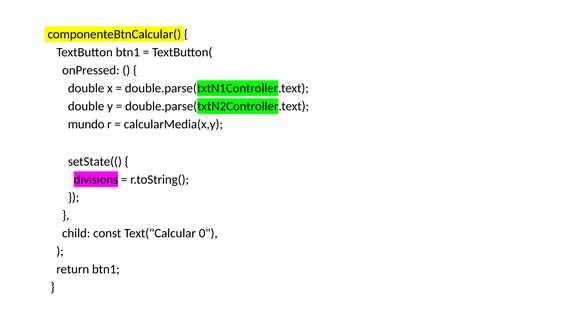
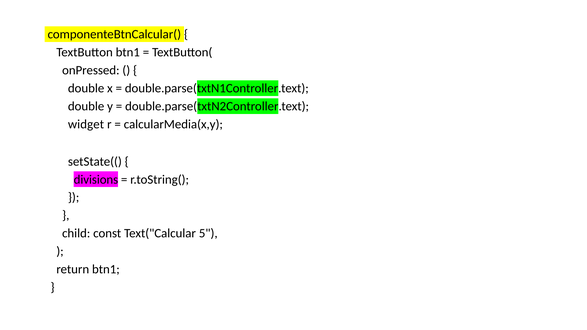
mundo: mundo -> widget
0: 0 -> 5
